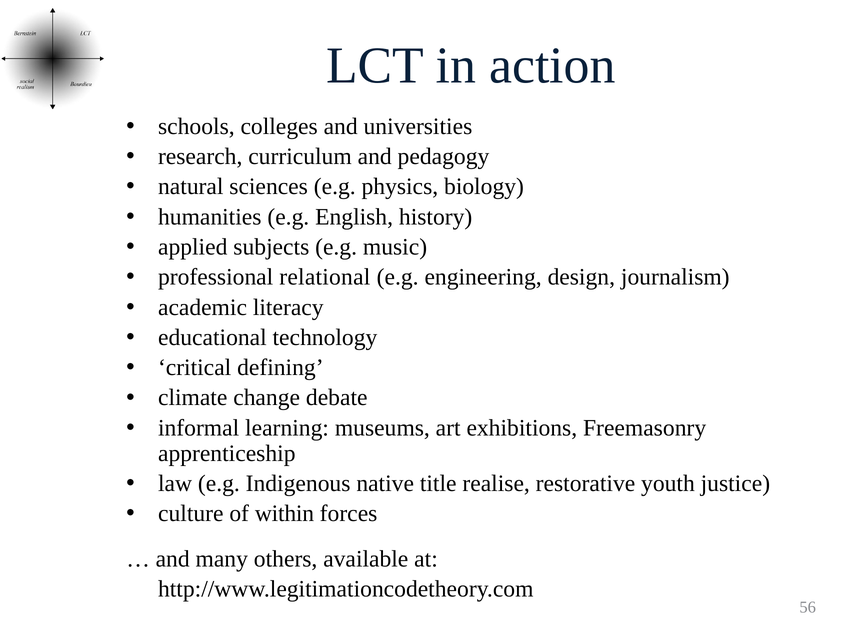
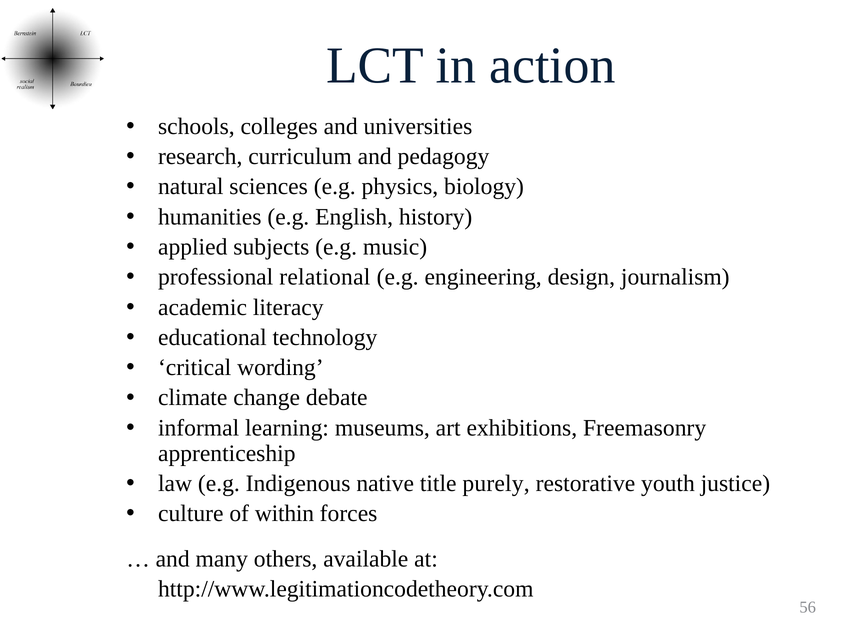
defining: defining -> wording
realise: realise -> purely
